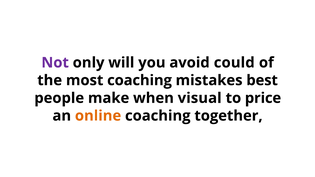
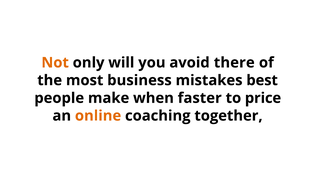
Not colour: purple -> orange
could: could -> there
most coaching: coaching -> business
visual: visual -> faster
